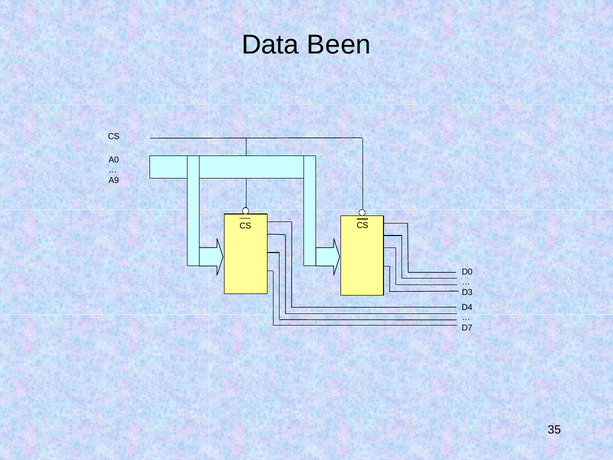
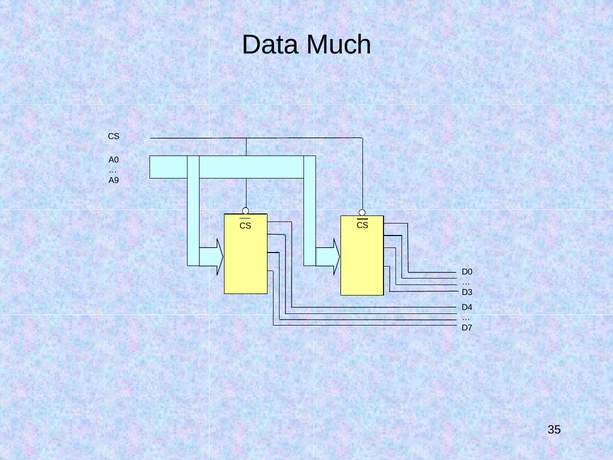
Been: Been -> Much
